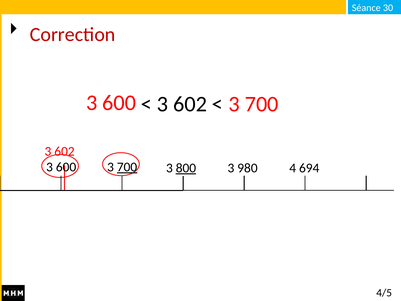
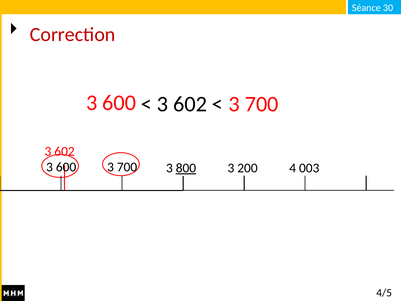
700 at (127, 167) underline: present -> none
980: 980 -> 200
694: 694 -> 003
